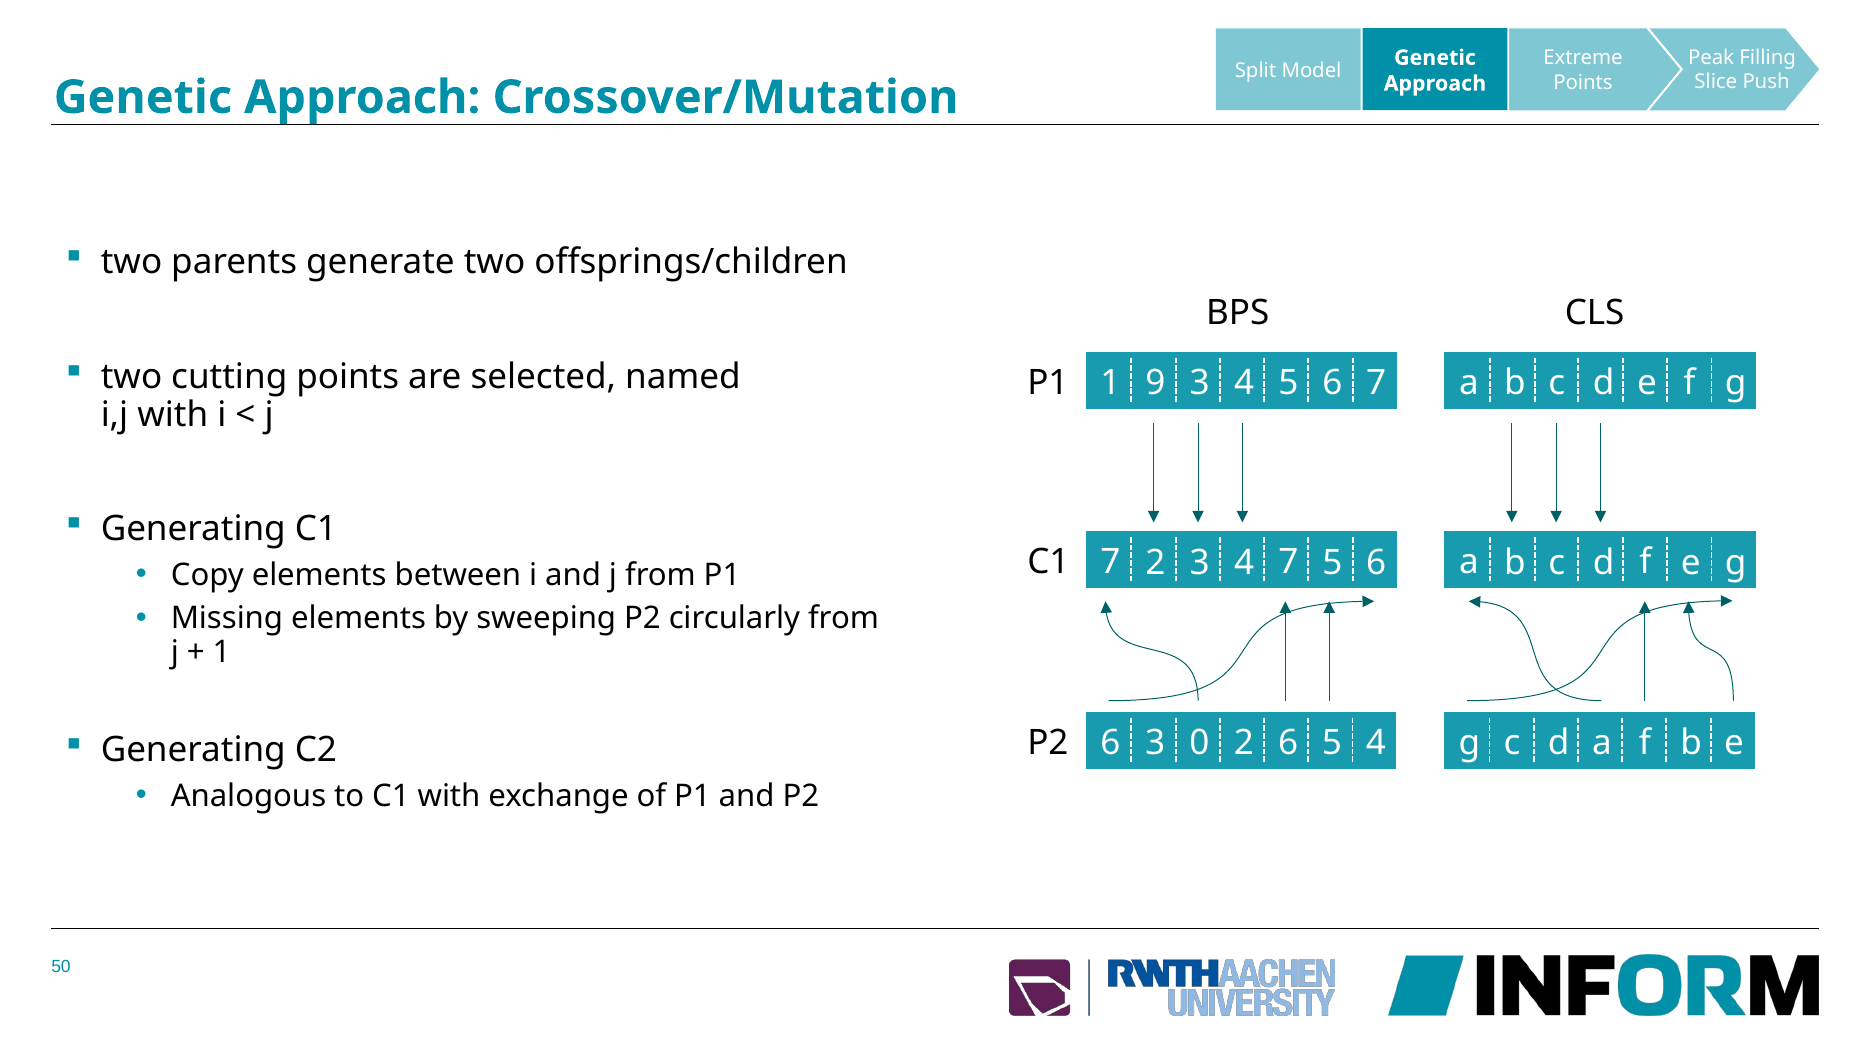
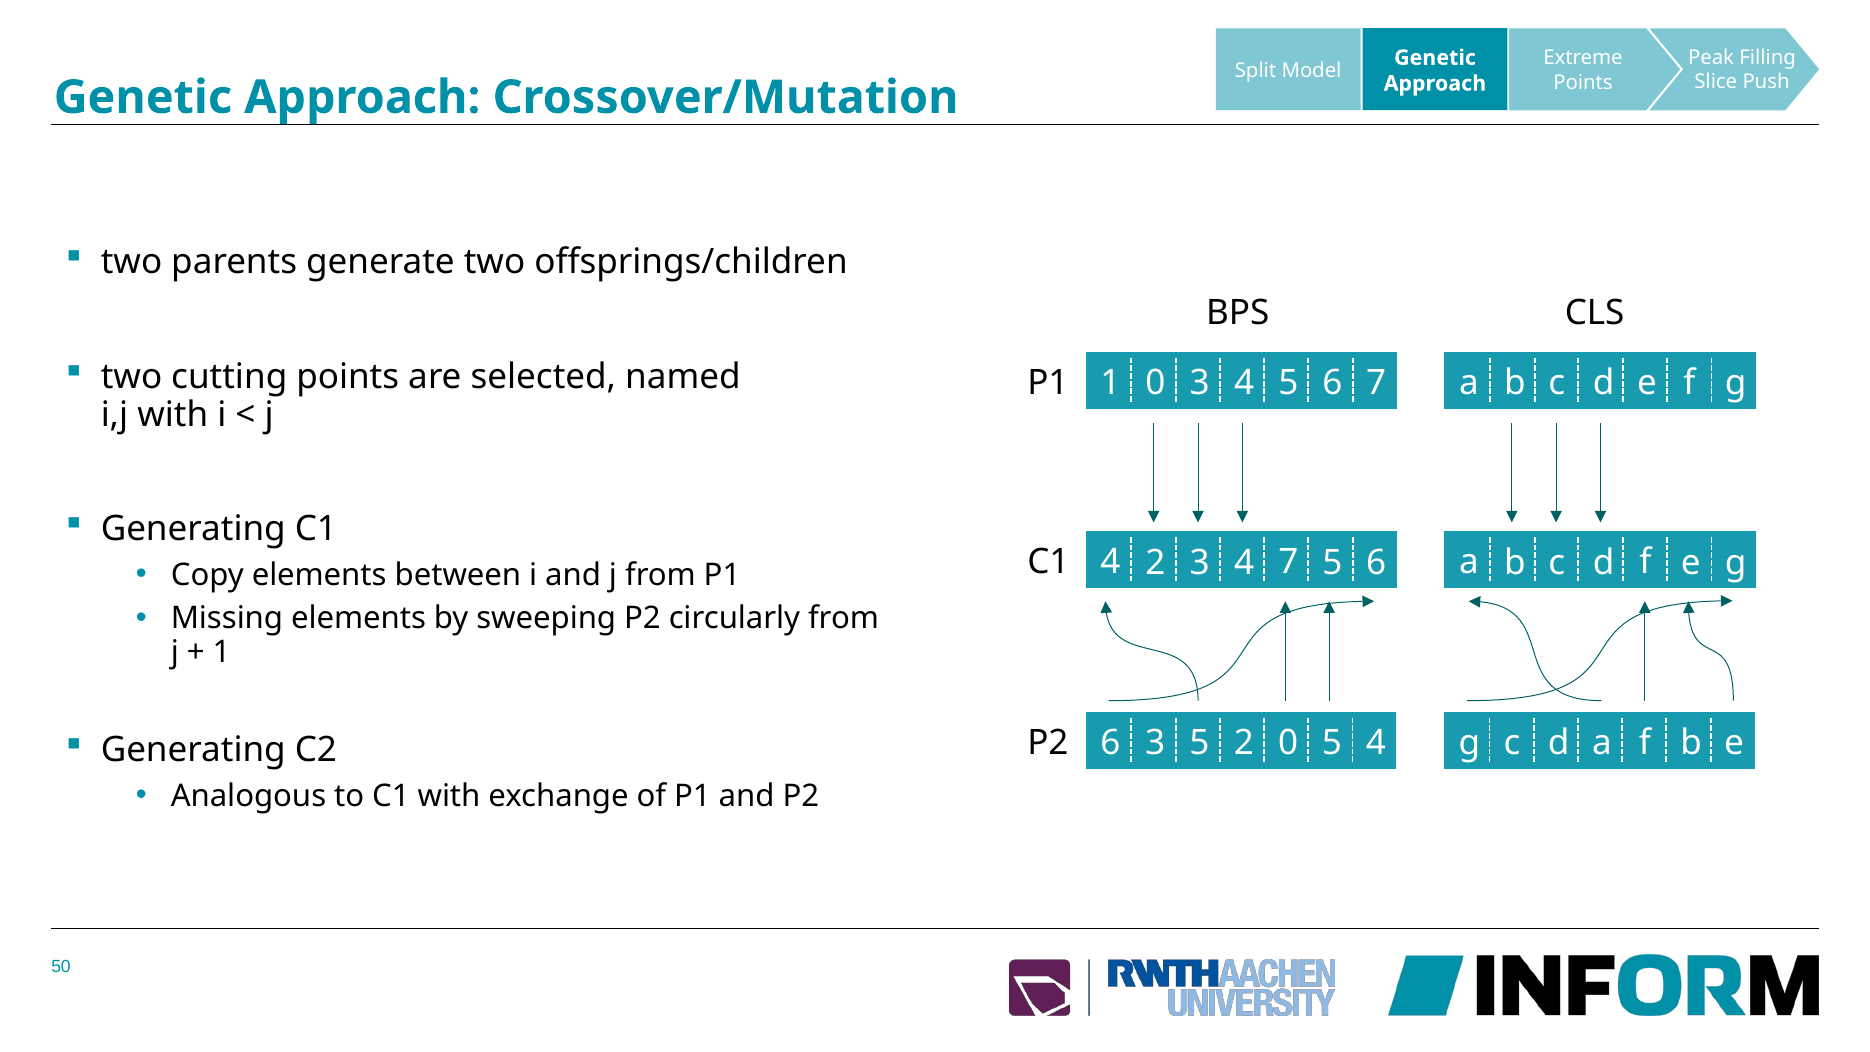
1 9: 9 -> 0
C1 7: 7 -> 4
3 0: 0 -> 5
2 6: 6 -> 0
